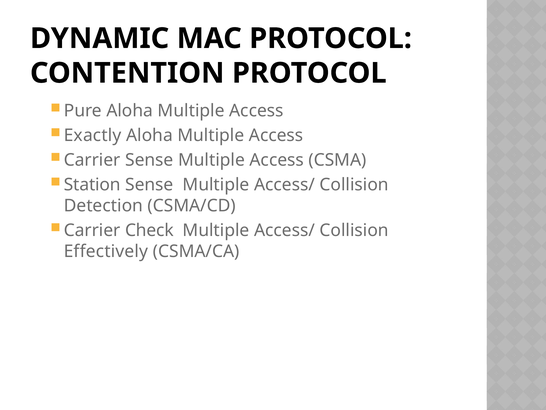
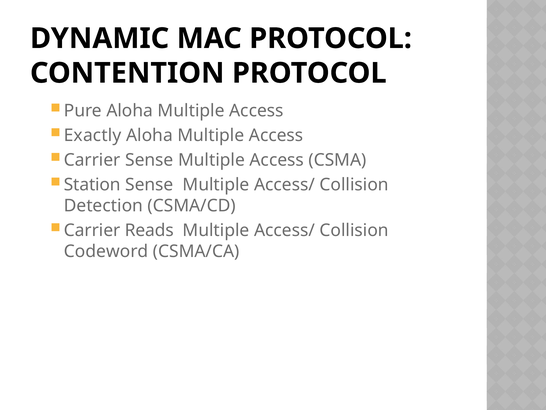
Check: Check -> Reads
Effectively: Effectively -> Codeword
